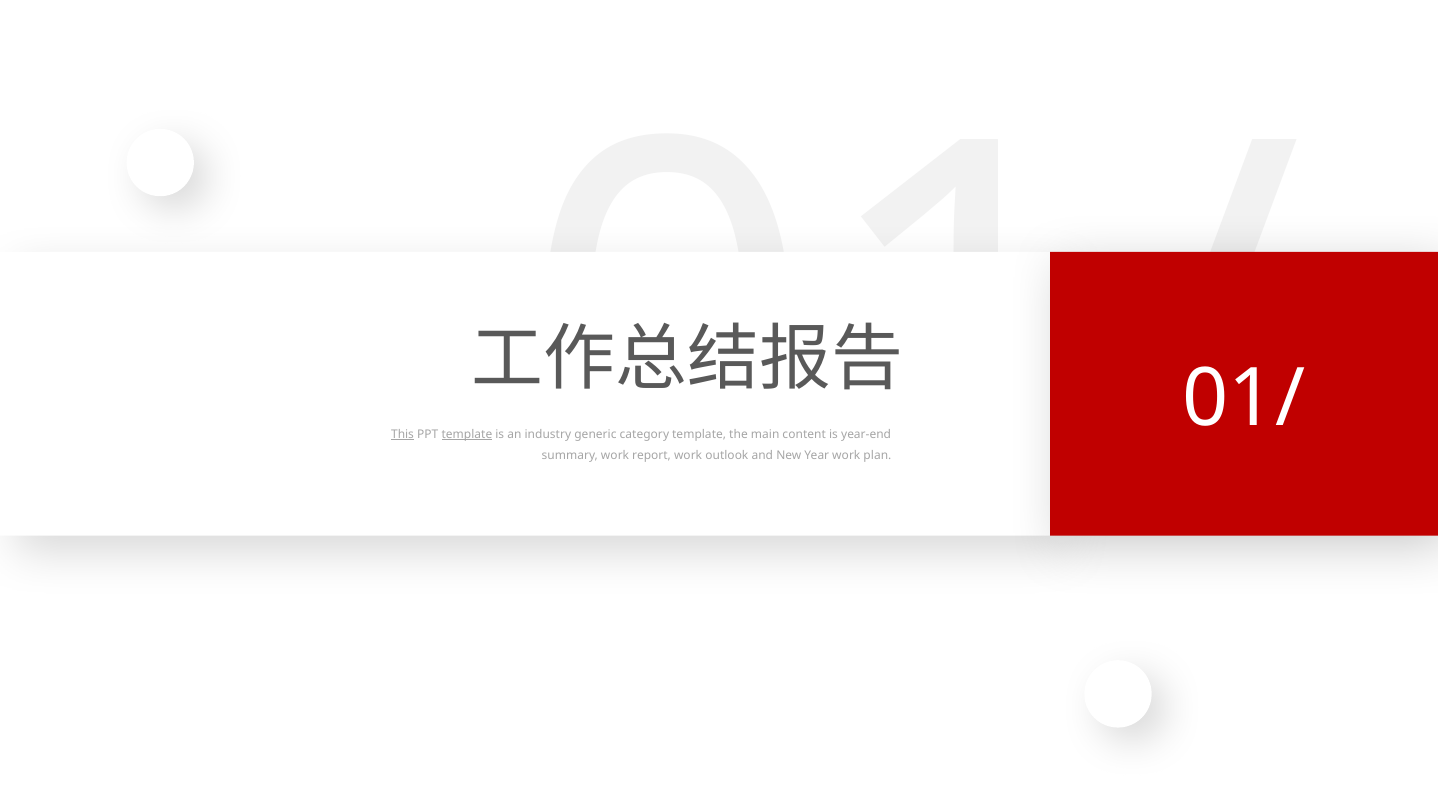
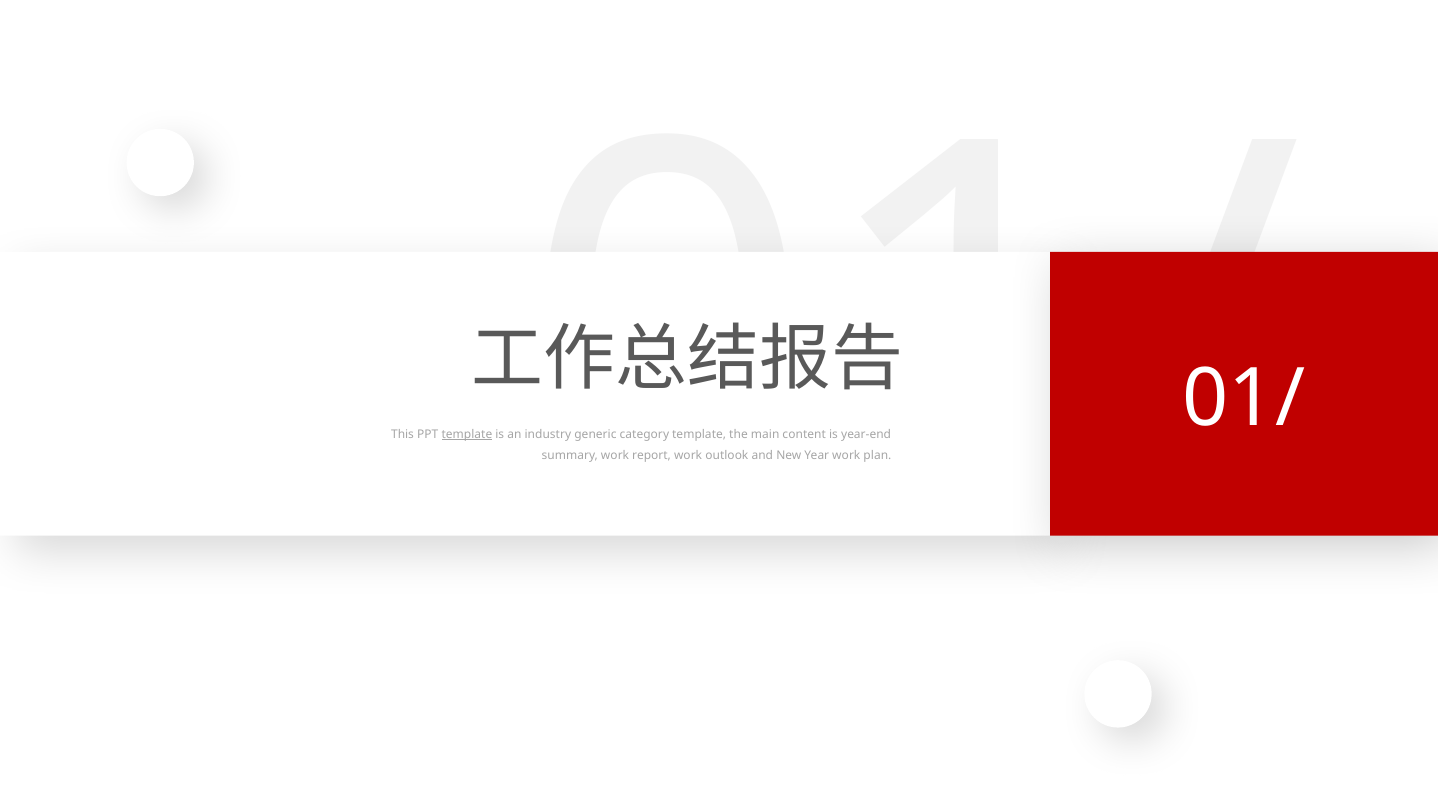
This underline: present -> none
